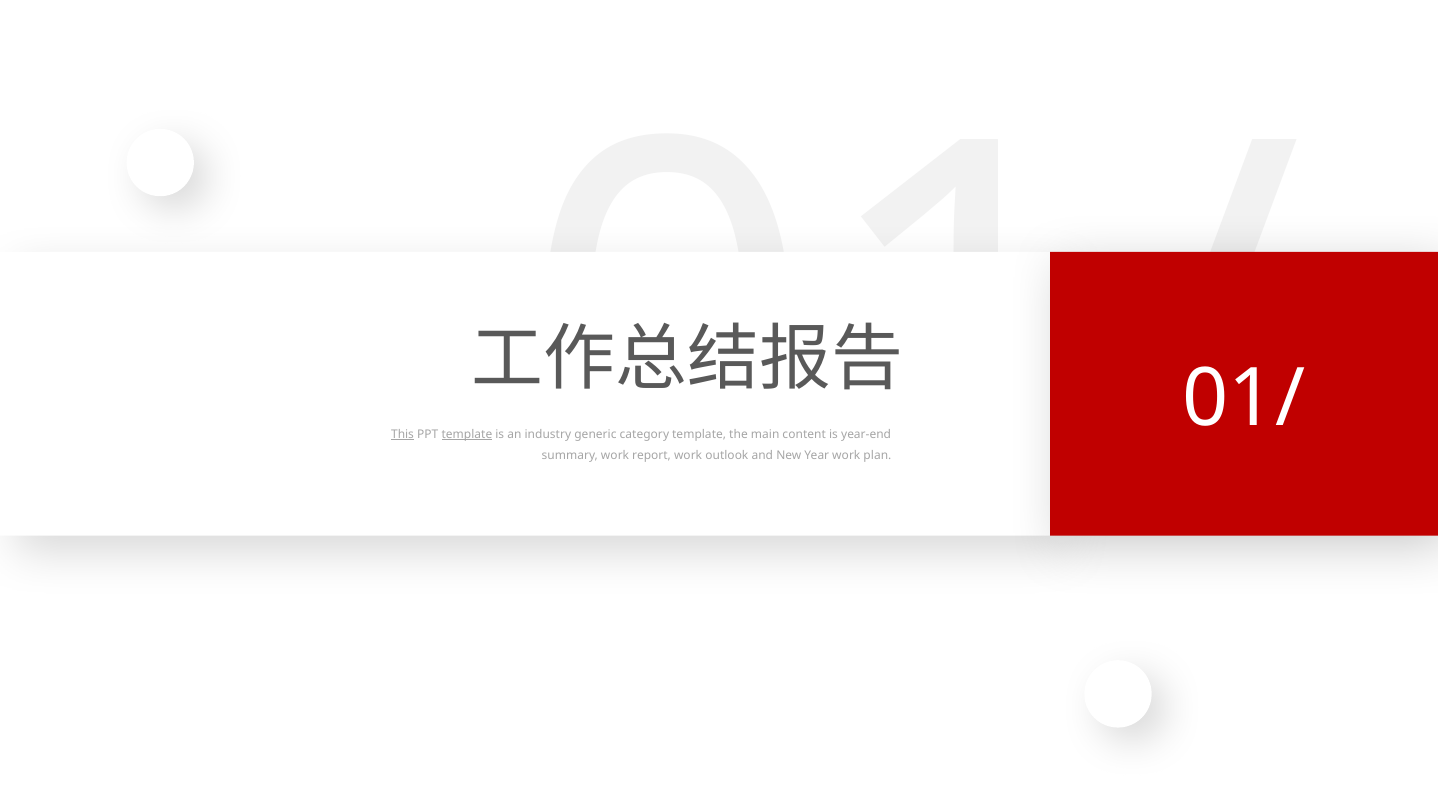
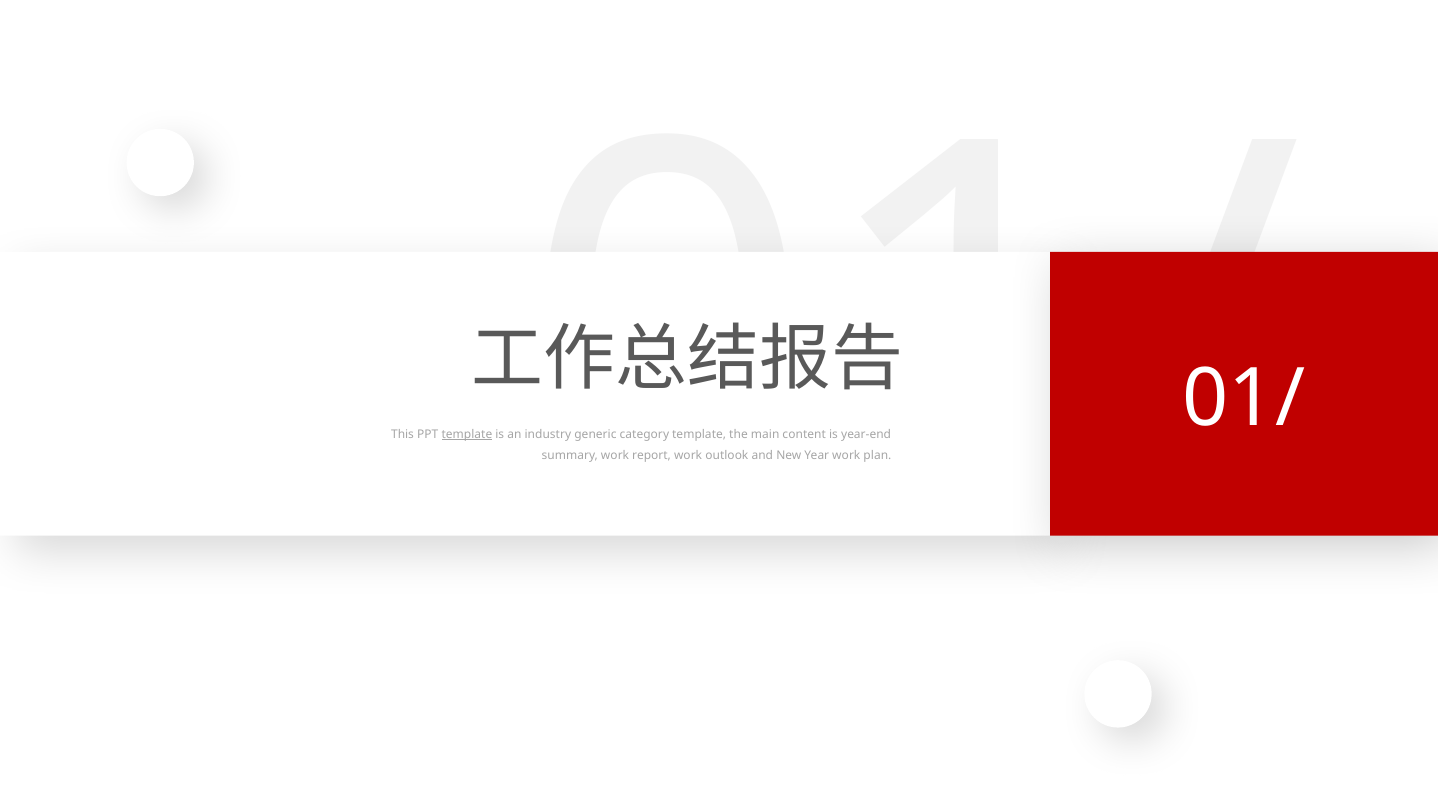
This underline: present -> none
